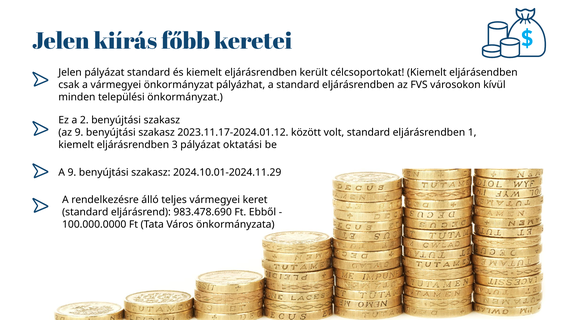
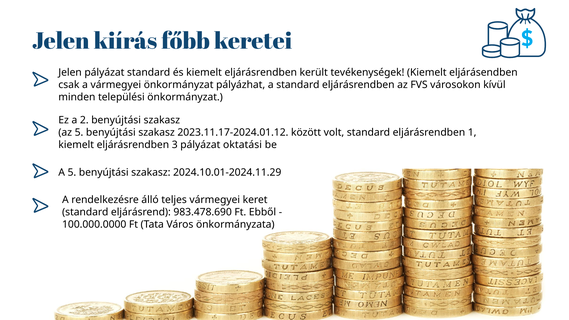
célcsoportokat: célcsoportokat -> tevékenységek
az 9: 9 -> 5
A 9: 9 -> 5
